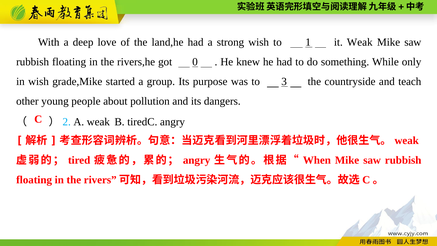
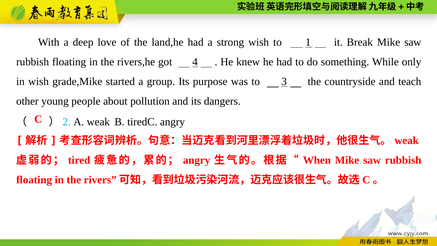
it Weak: Weak -> Break
0: 0 -> 4
